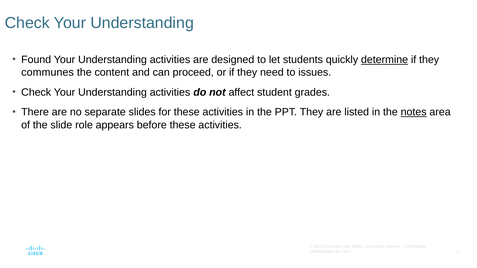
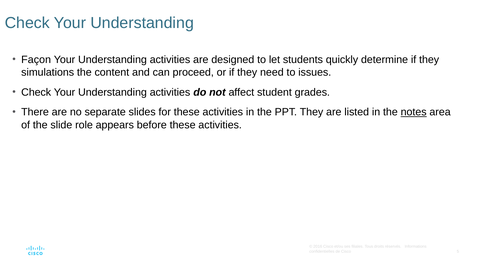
Found: Found -> Façon
determine underline: present -> none
communes: communes -> simulations
